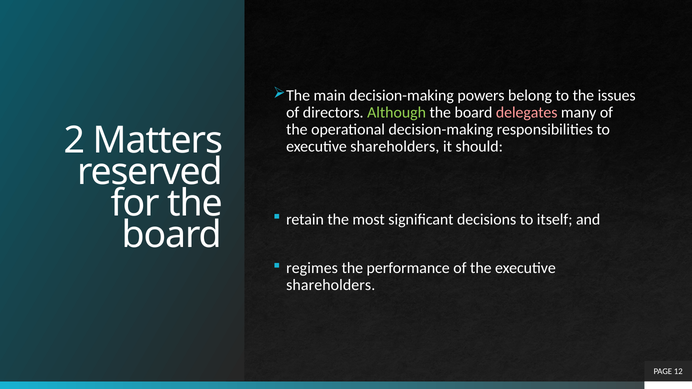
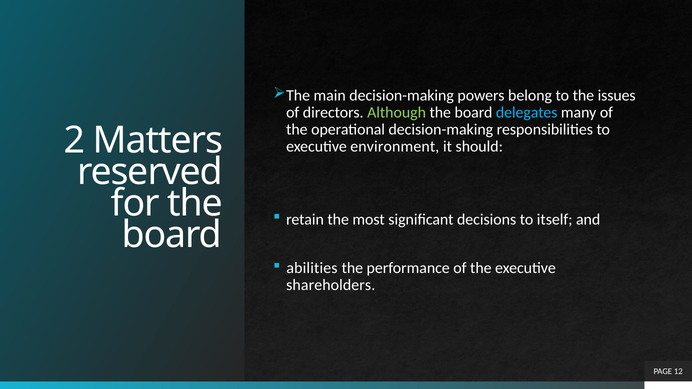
delegates colour: pink -> light blue
shareholders at (395, 147): shareholders -> environment
regimes: regimes -> abilities
